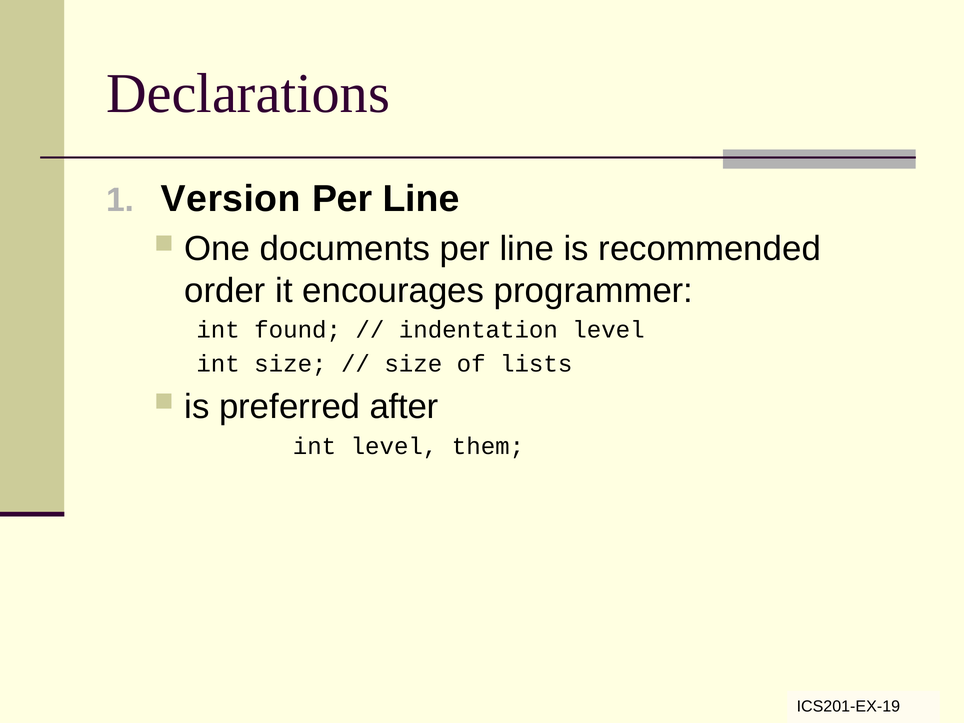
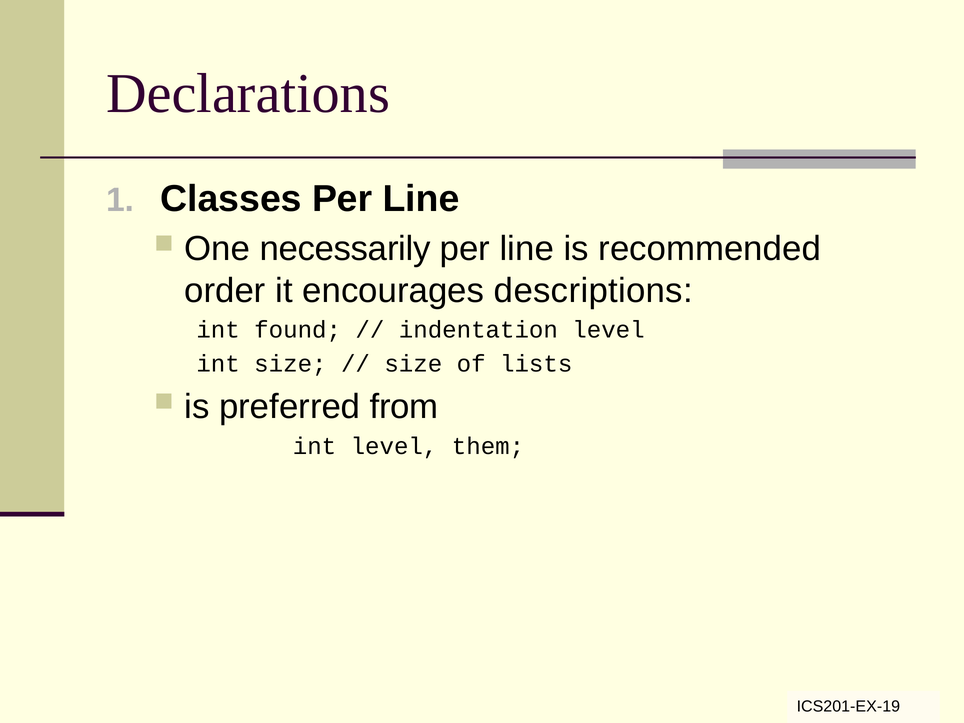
Version: Version -> Classes
documents: documents -> necessarily
programmer: programmer -> descriptions
after: after -> from
